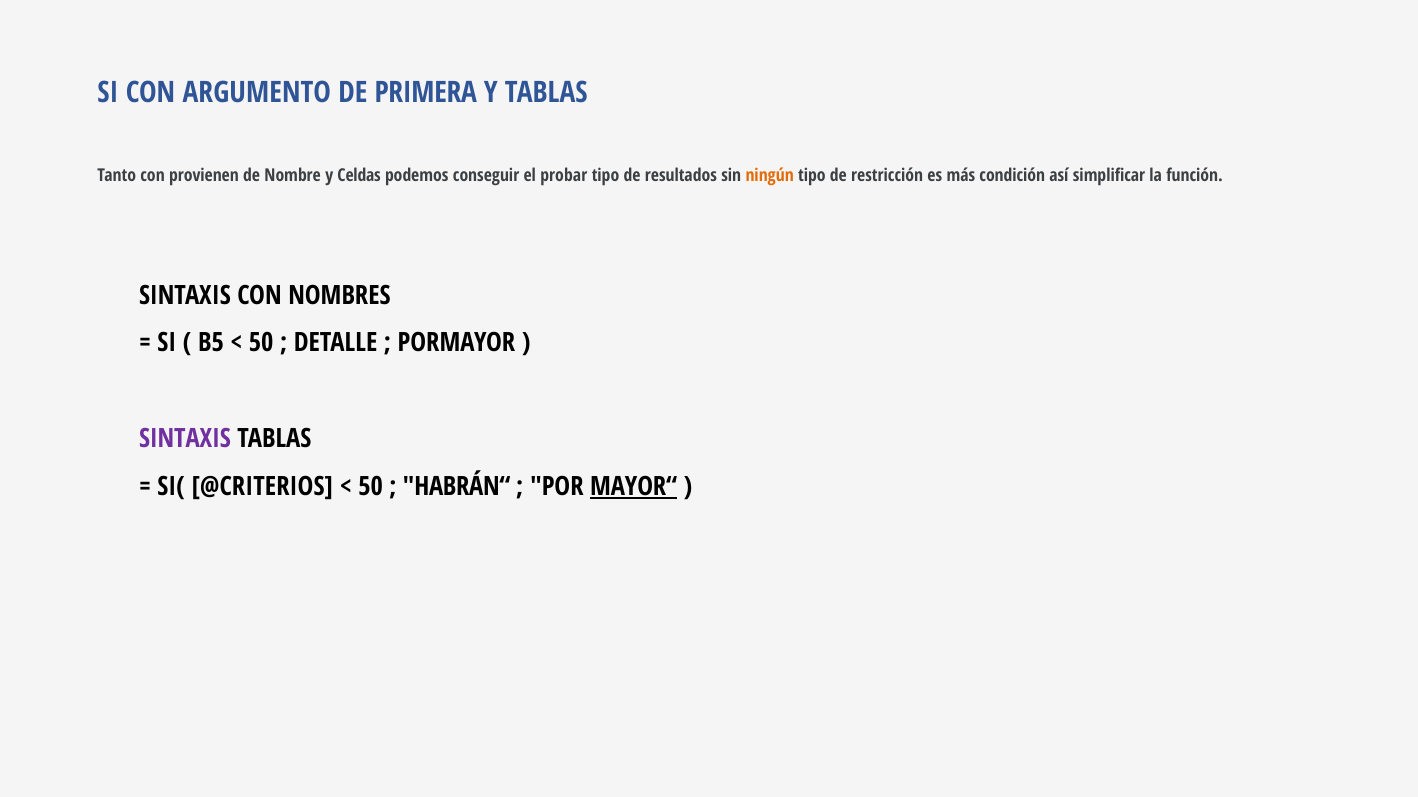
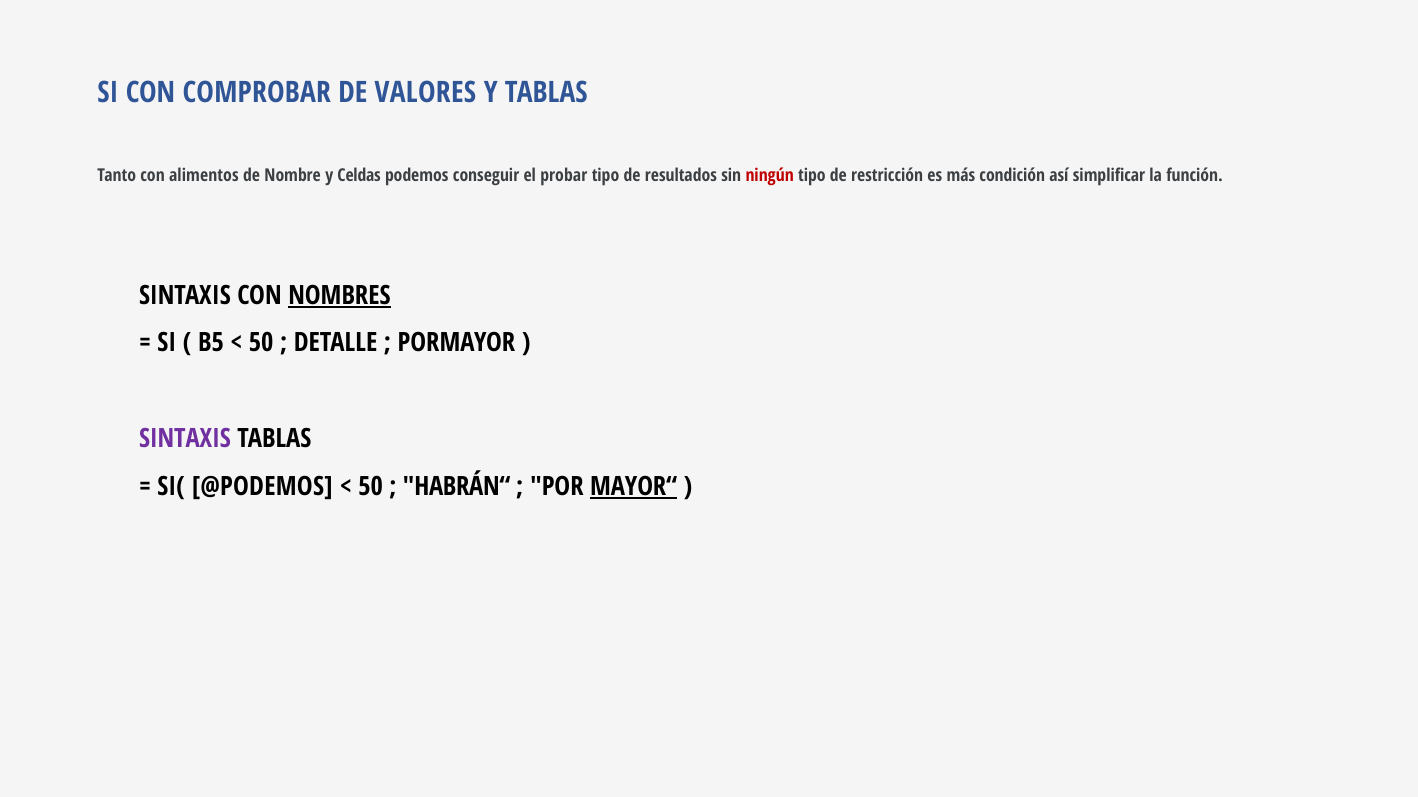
ARGUMENTO: ARGUMENTO -> COMPROBAR
PRIMERA: PRIMERA -> VALORES
provienen: provienen -> alimentos
ningún colour: orange -> red
NOMBRES underline: none -> present
@CRITERIOS: @CRITERIOS -> @PODEMOS
